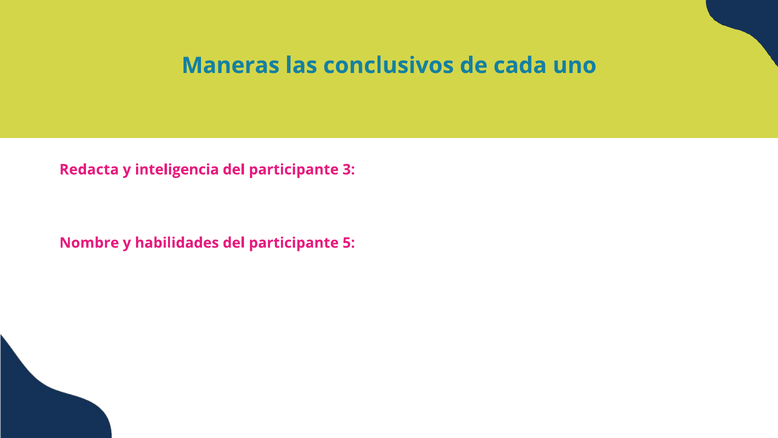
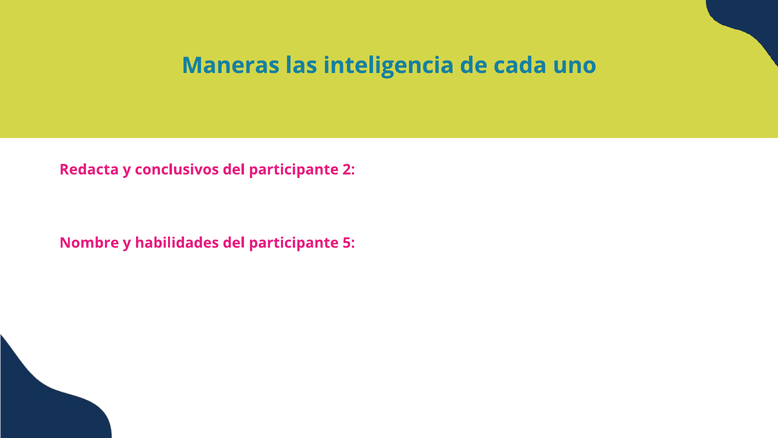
conclusivos: conclusivos -> inteligencia
inteligencia: inteligencia -> conclusivos
3: 3 -> 2
